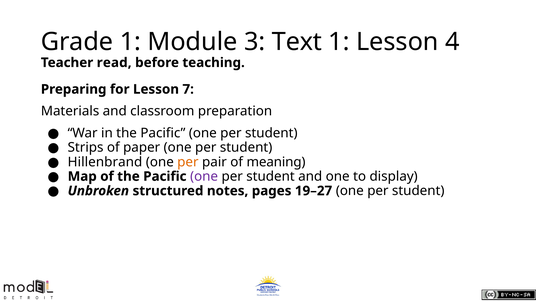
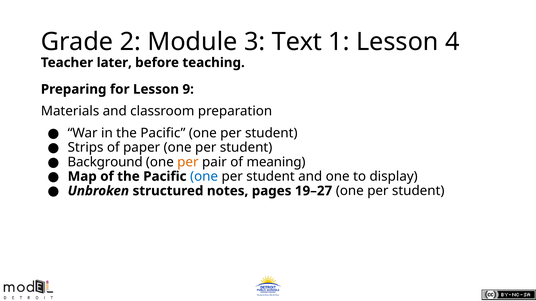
Grade 1: 1 -> 2
read: read -> later
7: 7 -> 9
Hillenbrand: Hillenbrand -> Background
one at (204, 177) colour: purple -> blue
